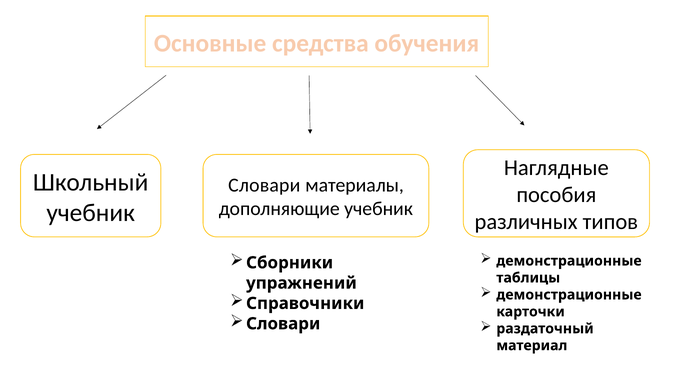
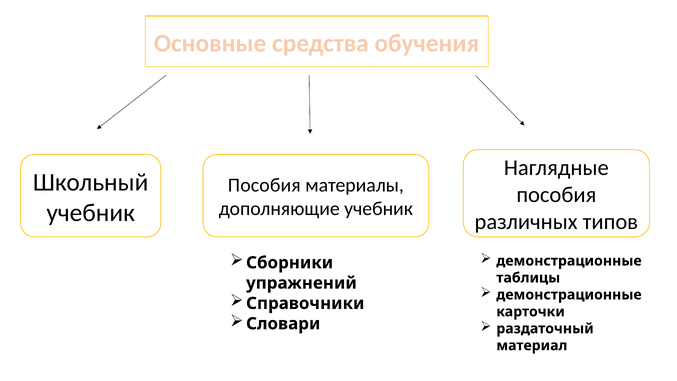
Словари at (264, 185): Словари -> Пособия
